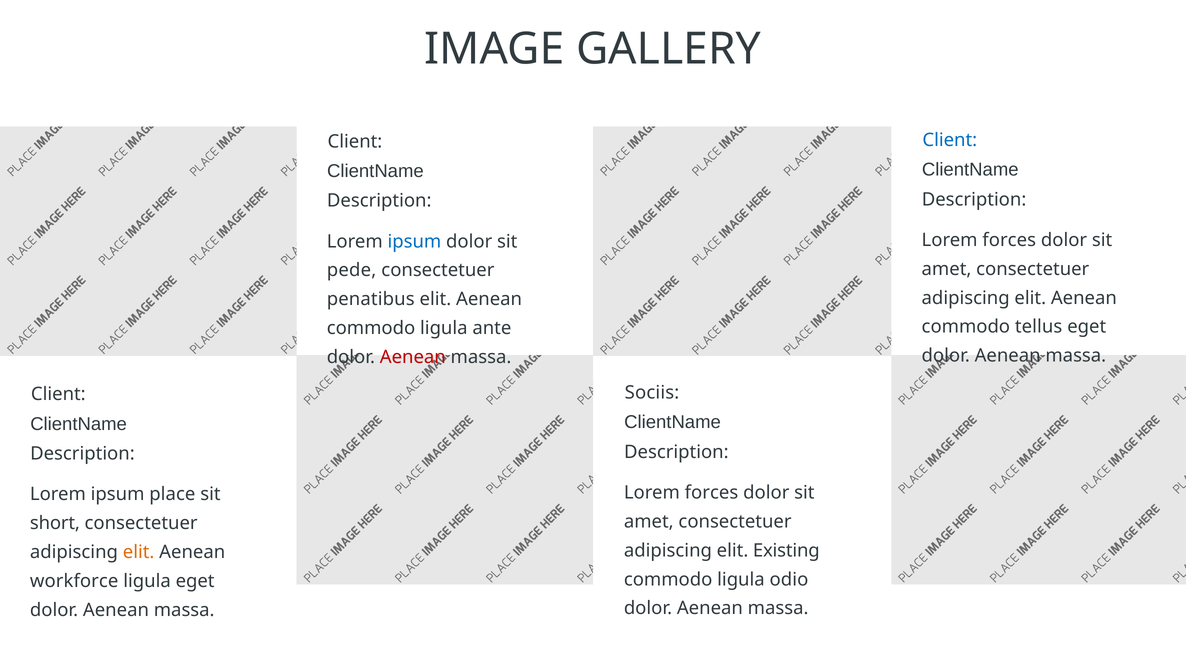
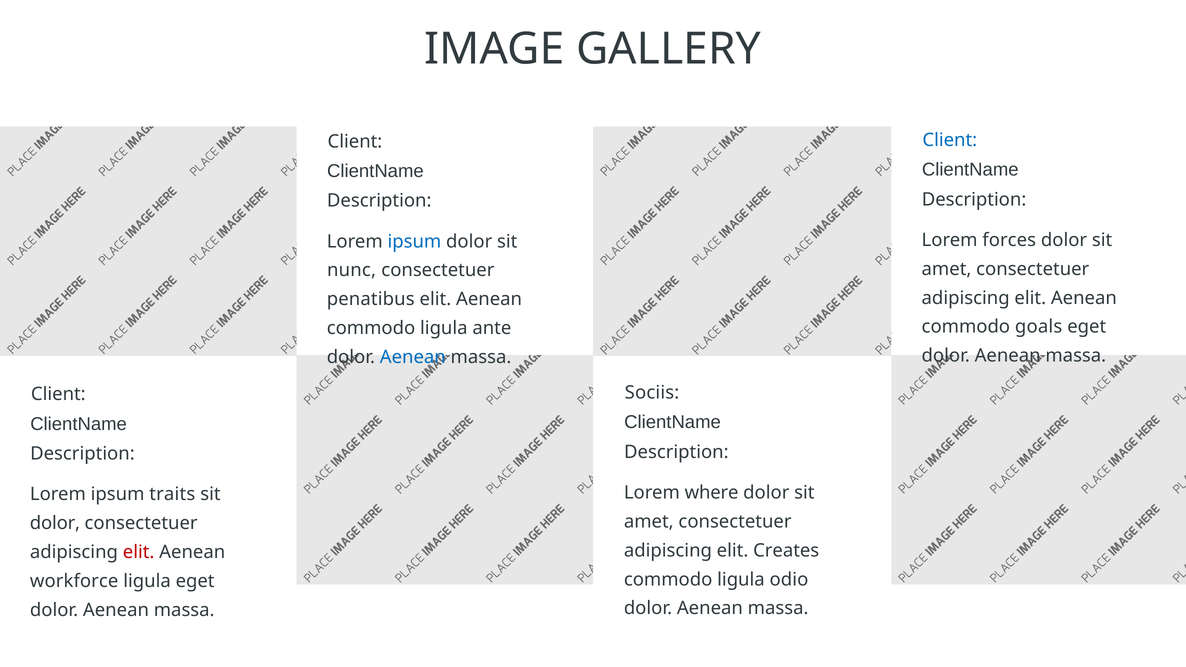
pede: pede -> nunc
tellus: tellus -> goals
Aenean at (413, 357) colour: red -> blue
forces at (711, 493): forces -> where
place: place -> traits
short at (55, 523): short -> dolor
Existing: Existing -> Creates
elit at (139, 552) colour: orange -> red
